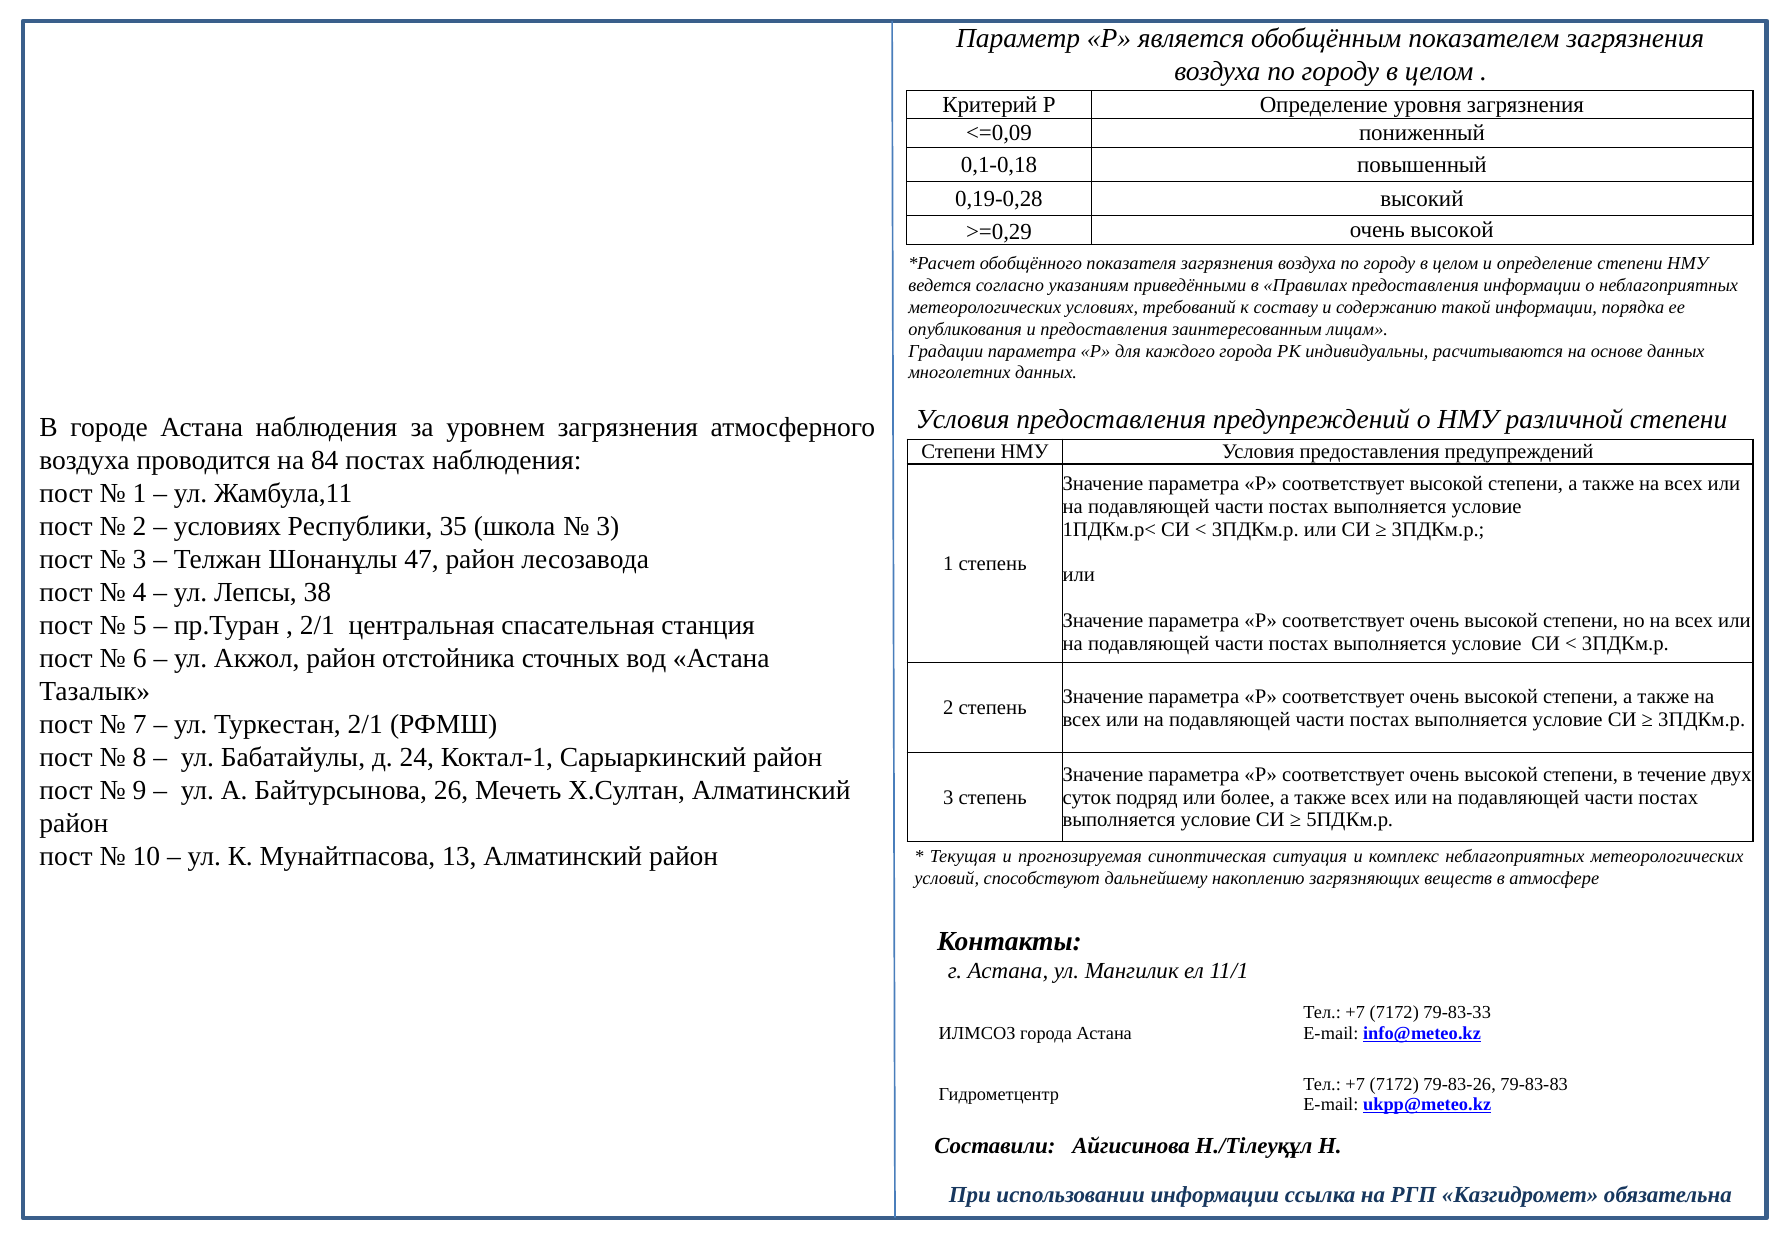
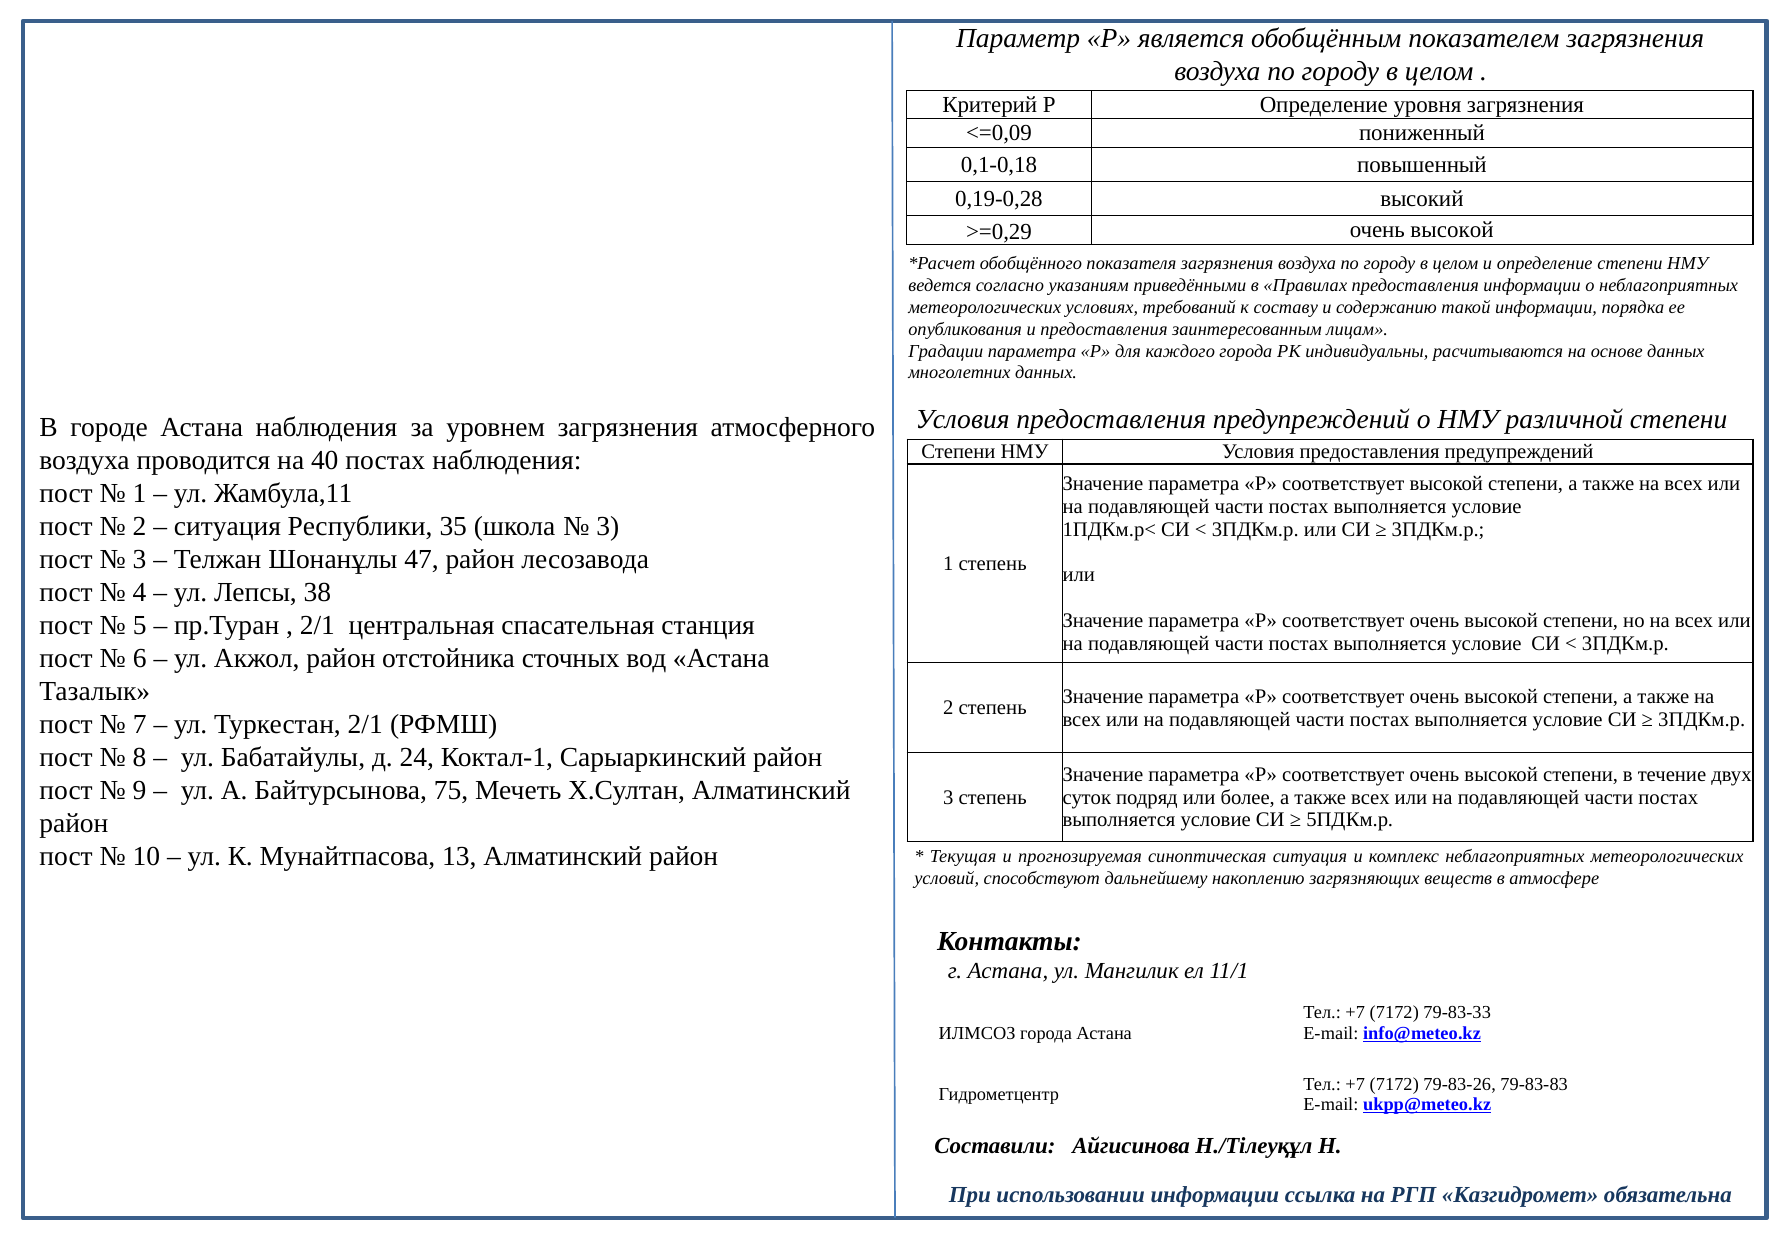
84: 84 -> 40
условиях at (227, 526): условиях -> ситуация
26: 26 -> 75
